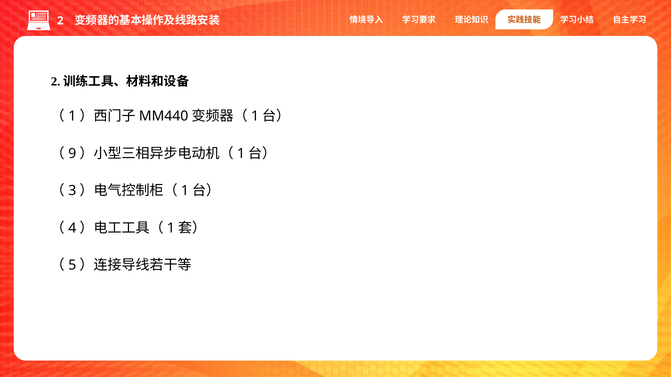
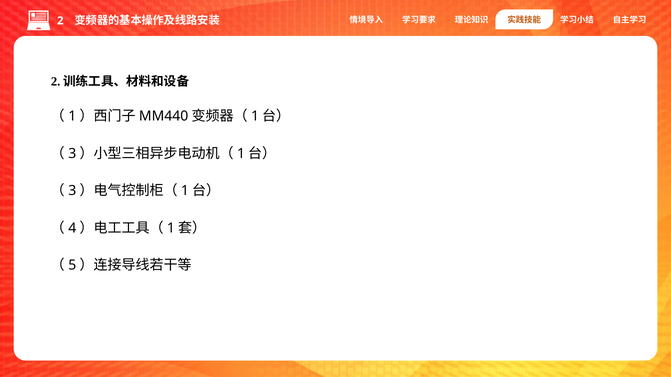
9 at (72, 154): 9 -> 3
